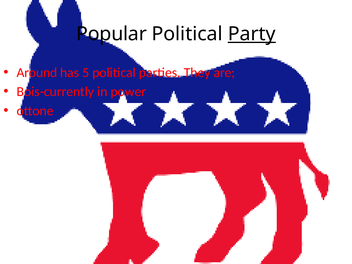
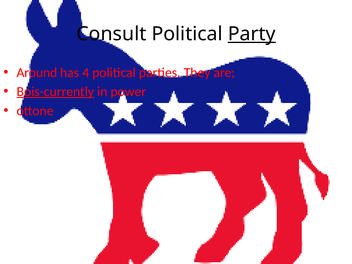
Popular: Popular -> Consult
5: 5 -> 4
Bois-currently underline: none -> present
